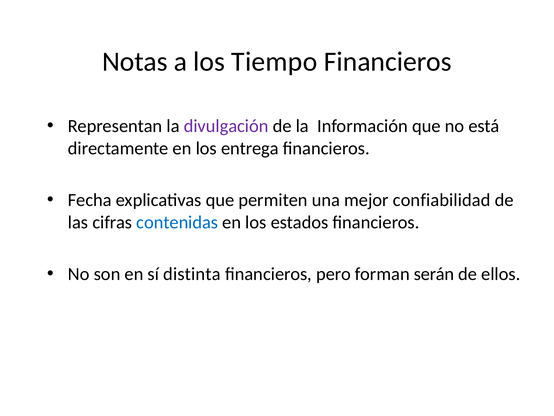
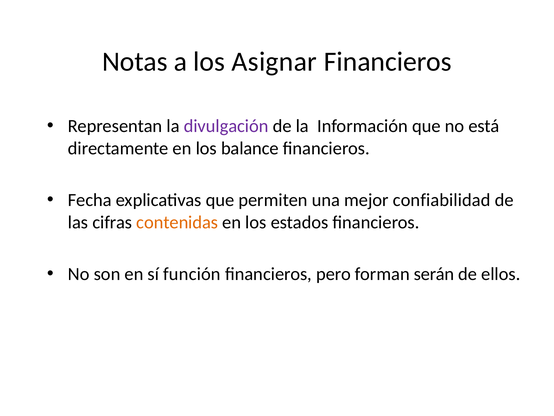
Tiempo: Tiempo -> Asignar
entrega: entrega -> balance
contenidas colour: blue -> orange
distinta: distinta -> función
